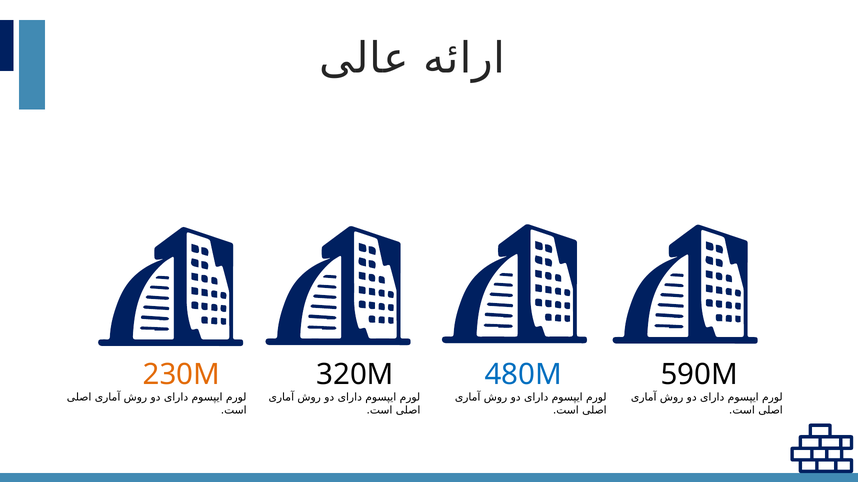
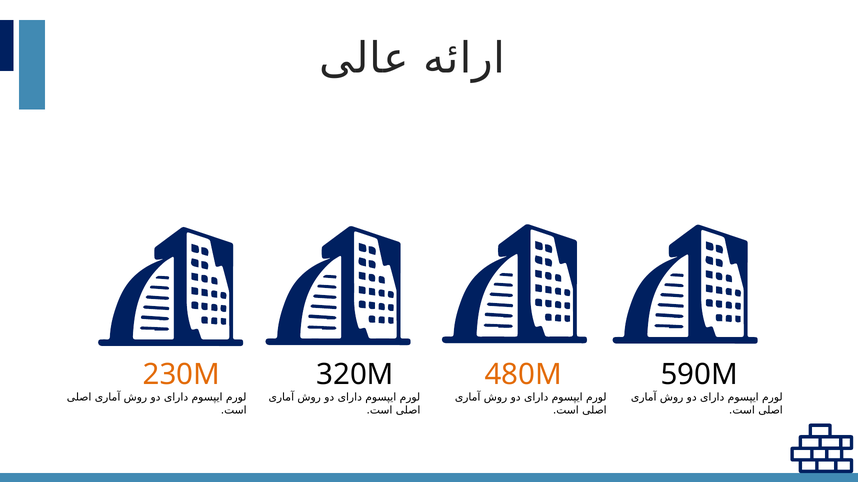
480M colour: blue -> orange
